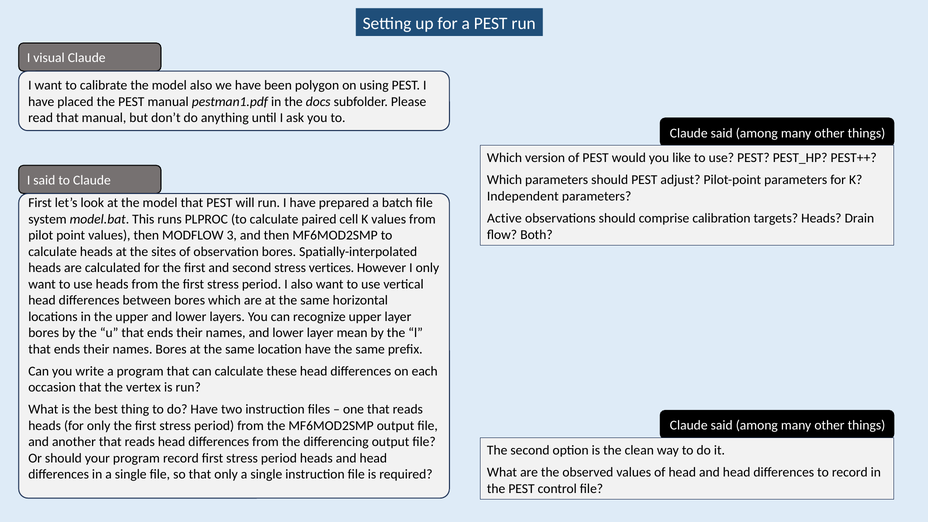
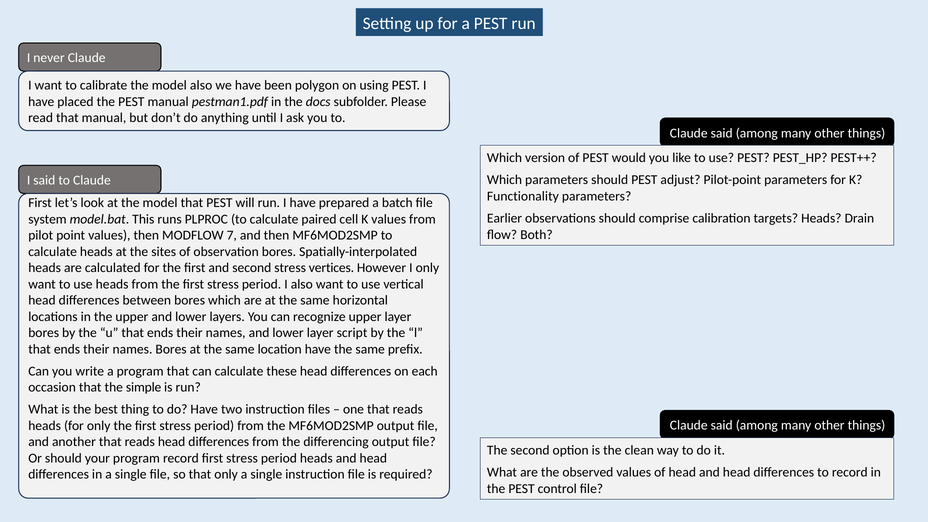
visual: visual -> never
Independent: Independent -> Functionality
Active: Active -> Earlier
3: 3 -> 7
mean: mean -> script
vertex: vertex -> simple
